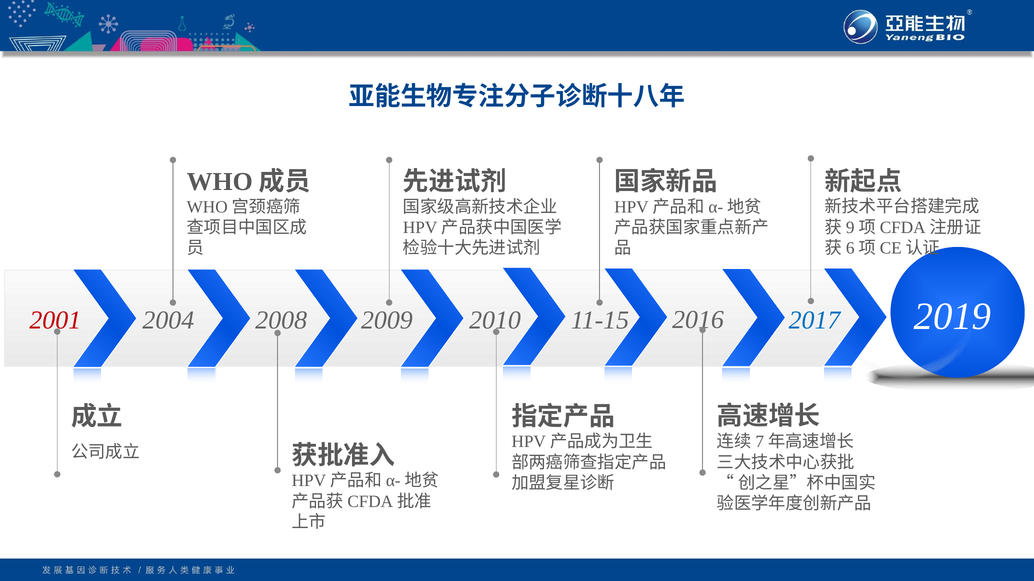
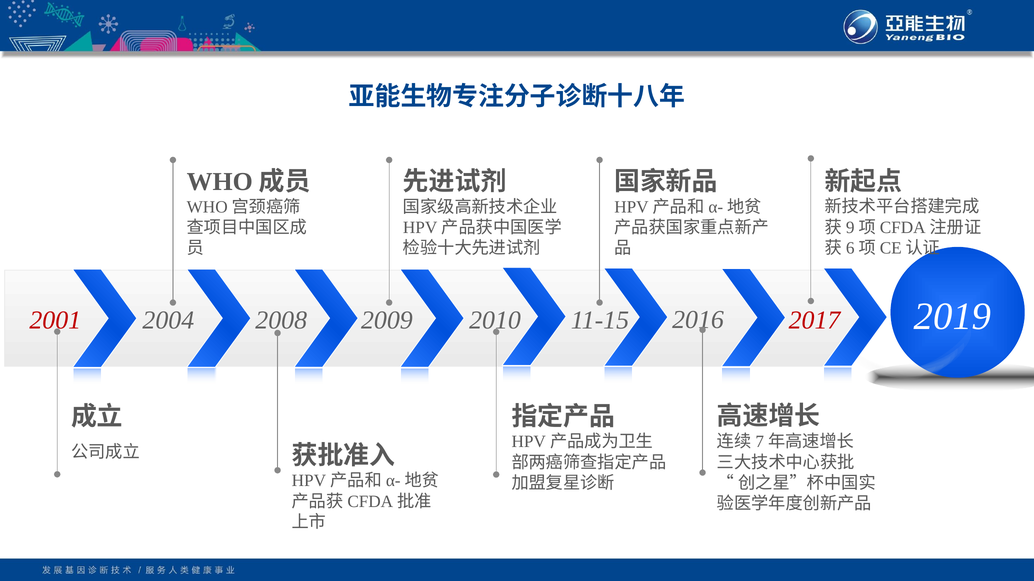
2017 colour: blue -> red
